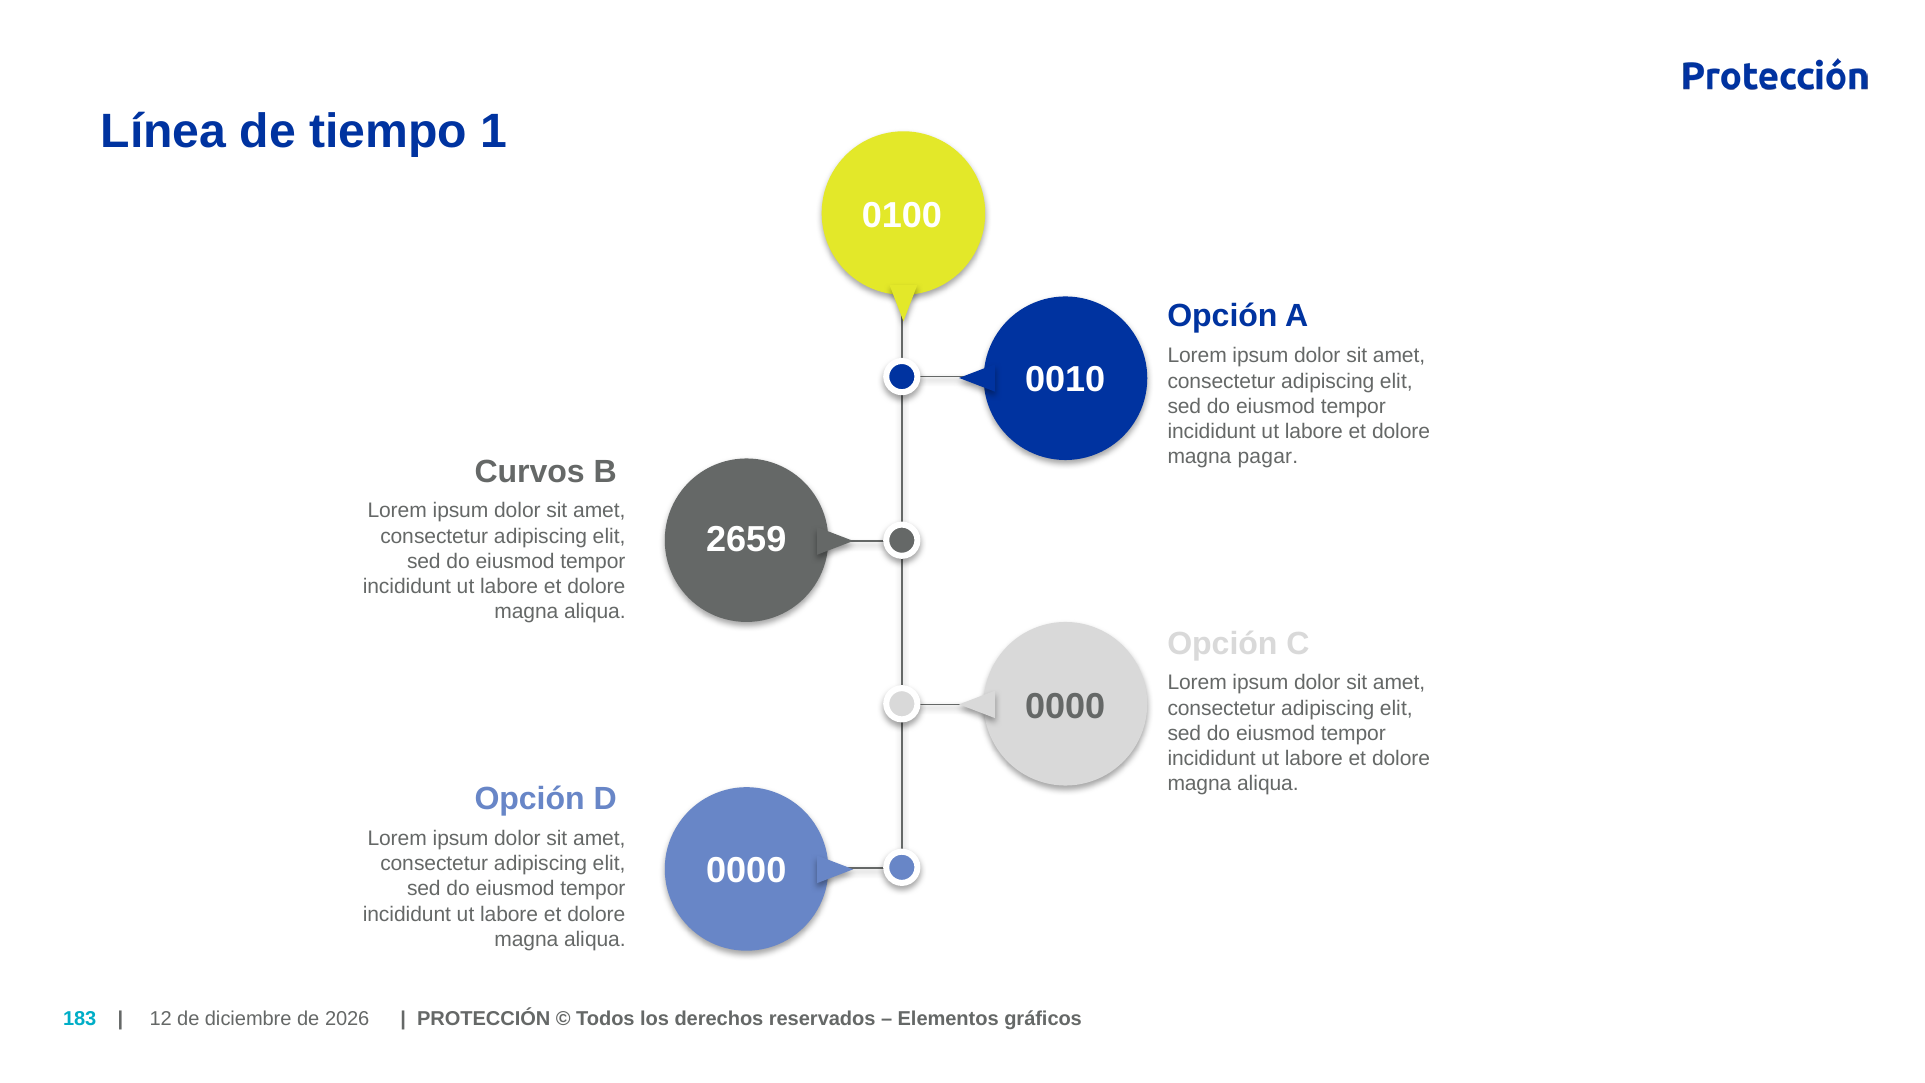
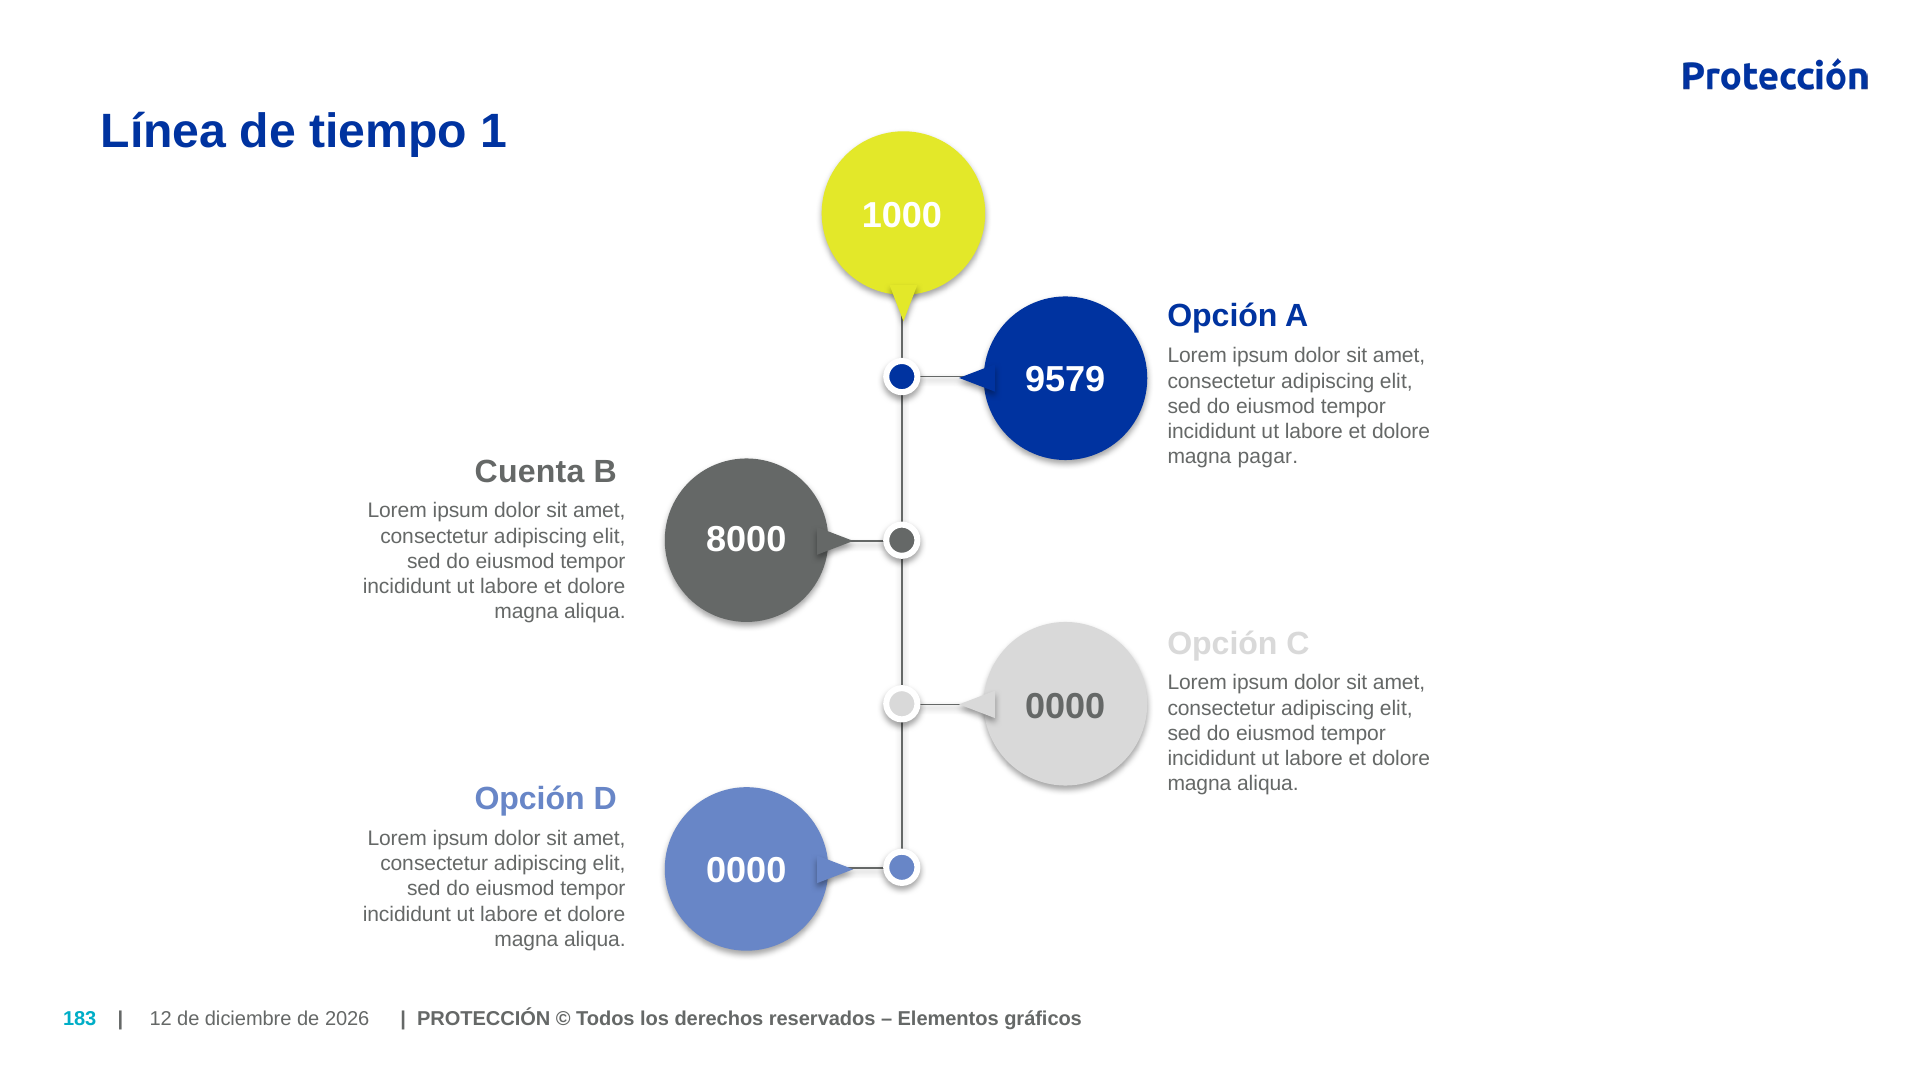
0100: 0100 -> 1000
0010: 0010 -> 9579
Curvos: Curvos -> Cuenta
2659: 2659 -> 8000
